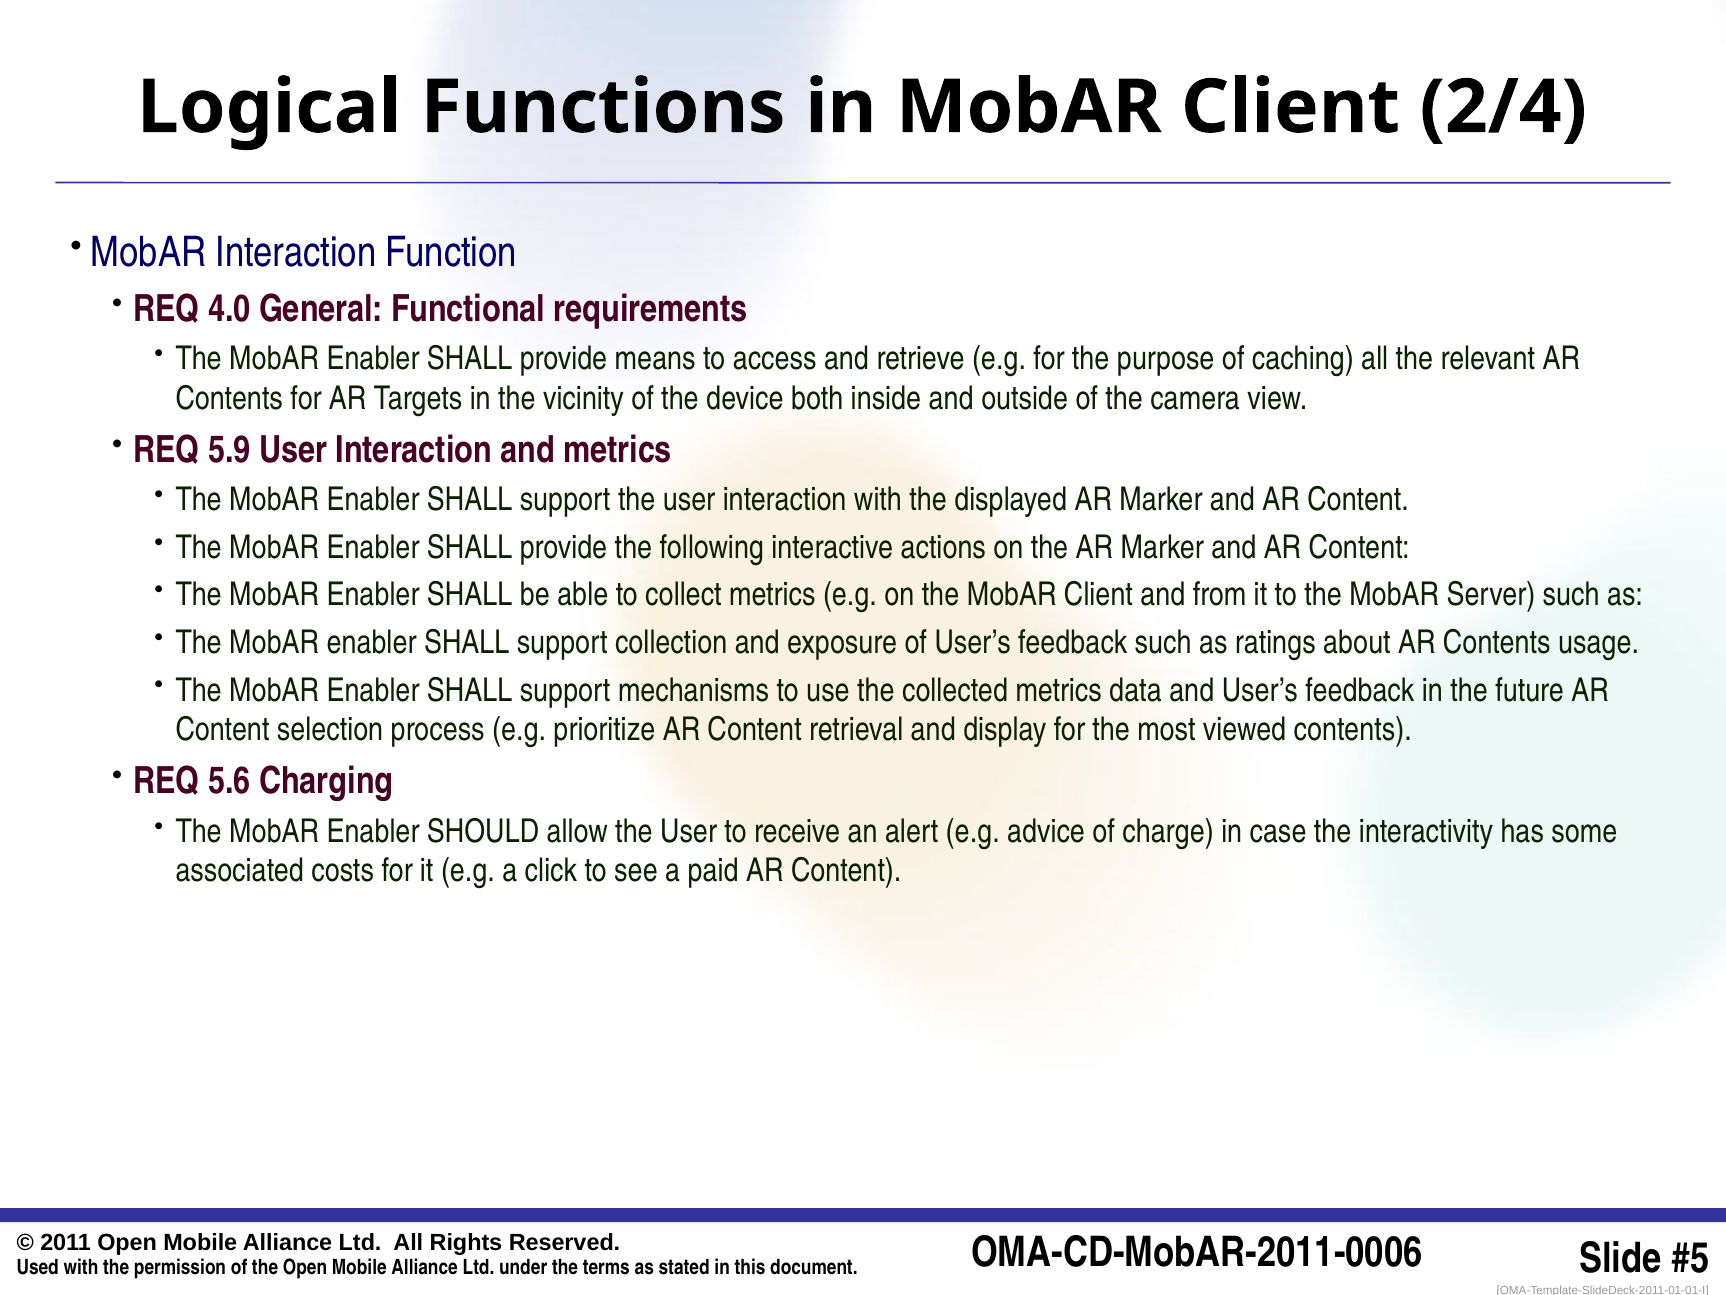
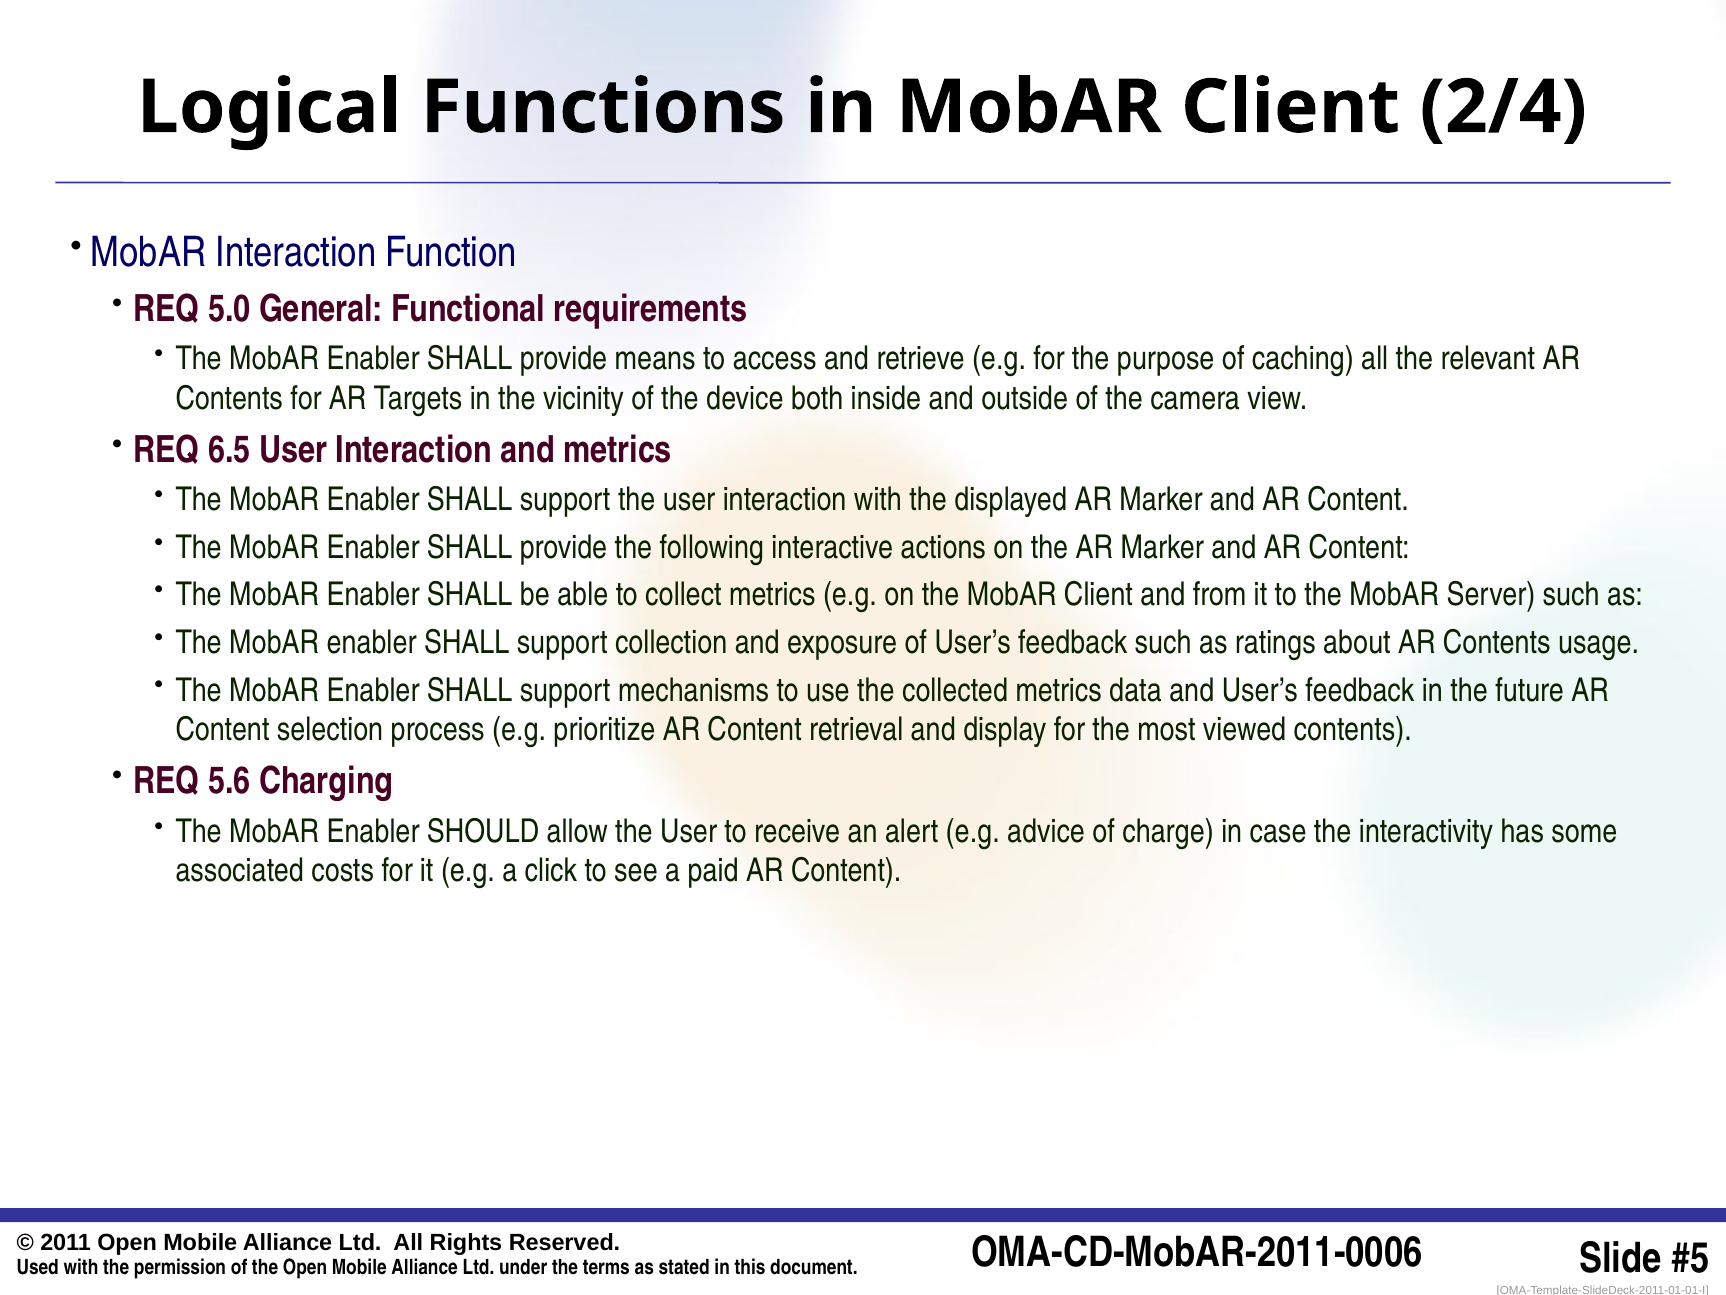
4.0: 4.0 -> 5.0
5.9: 5.9 -> 6.5
